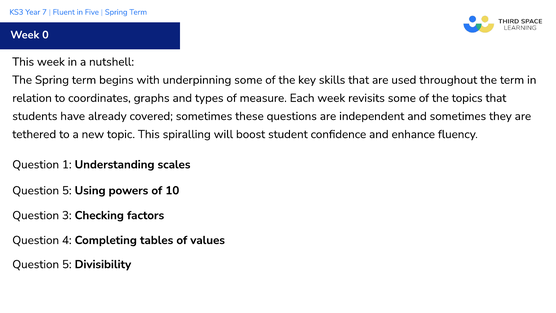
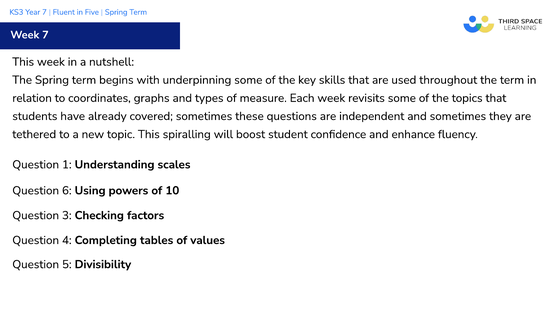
Week 0: 0 -> 7
5 at (67, 190): 5 -> 6
